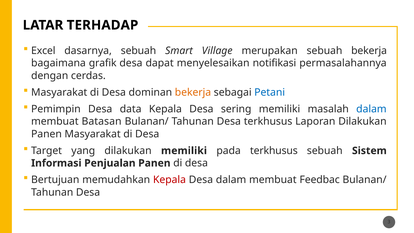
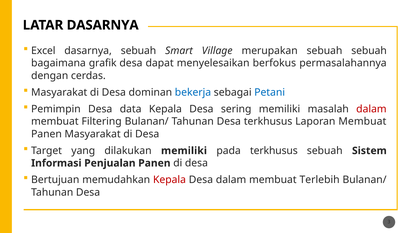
LATAR TERHADAP: TERHADAP -> DASARNYA
sebuah bekerja: bekerja -> sebuah
notifikasi: notifikasi -> berfokus
bekerja at (193, 92) colour: orange -> blue
dalam at (371, 109) colour: blue -> red
Batasan: Batasan -> Filtering
Laporan Dilakukan: Dilakukan -> Membuat
Feedbac: Feedbac -> Terlebih
